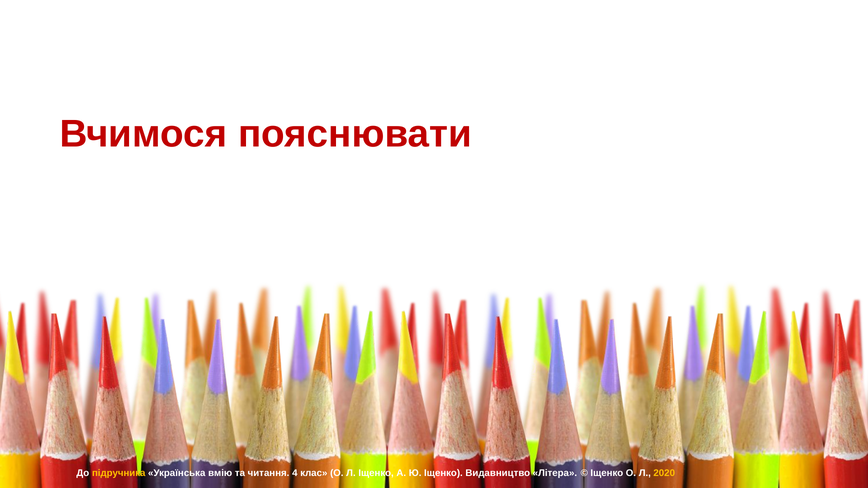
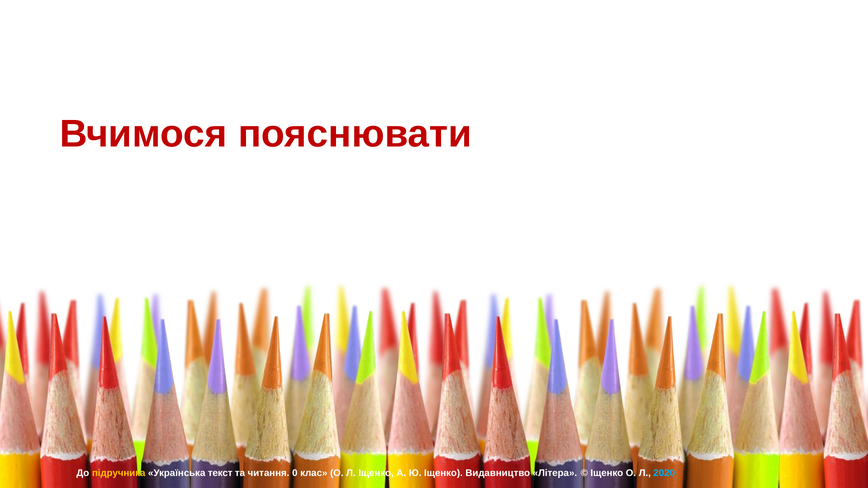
вмію: вмію -> текст
4: 4 -> 0
2020 colour: yellow -> light blue
